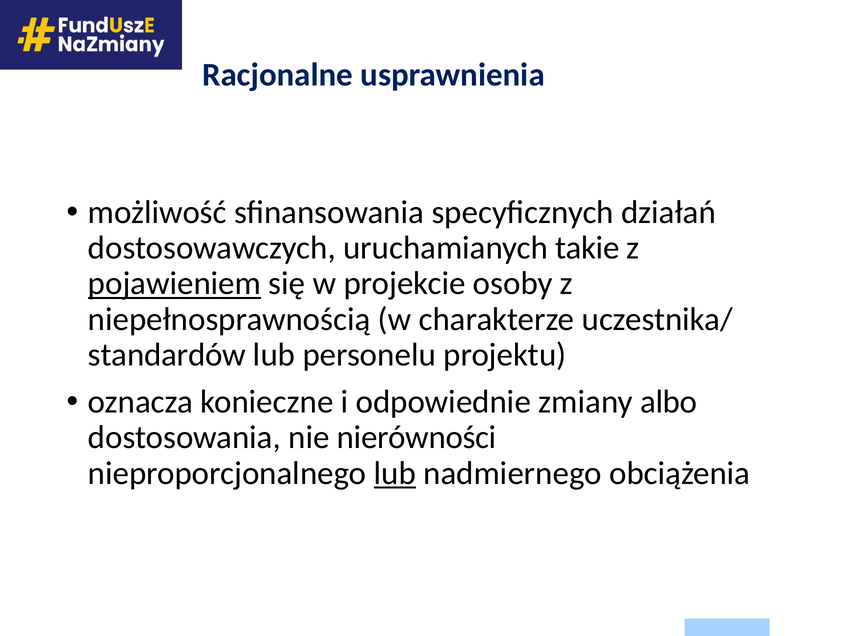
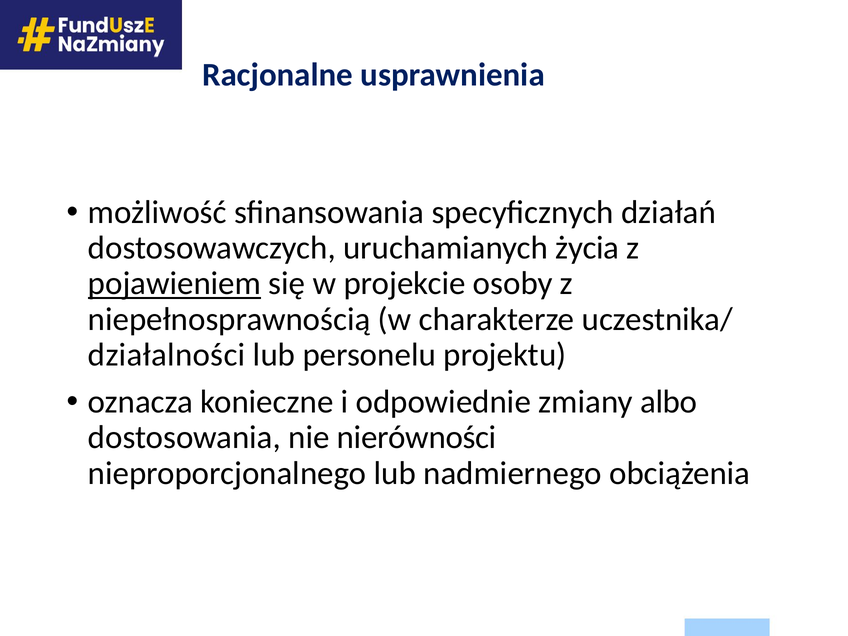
takie: takie -> życia
standardów: standardów -> działalności
lub at (395, 473) underline: present -> none
